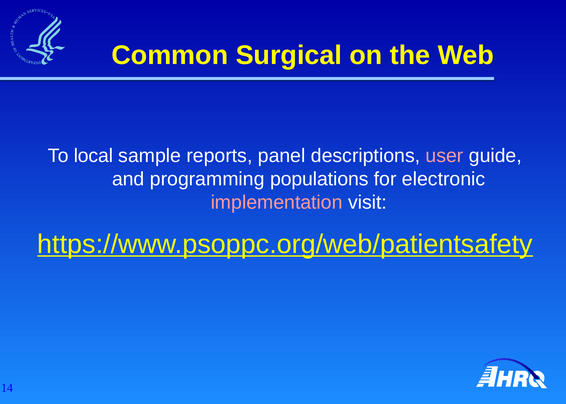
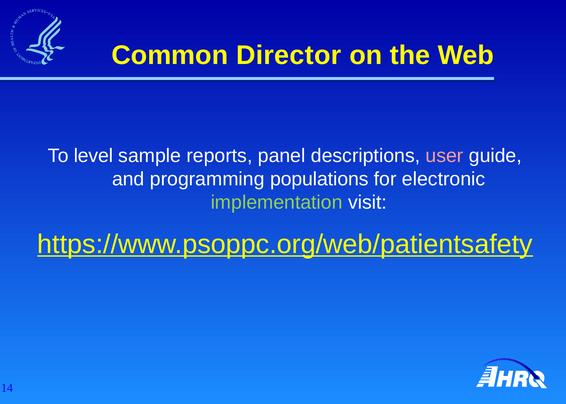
Surgical: Surgical -> Director
local: local -> level
implementation colour: pink -> light green
